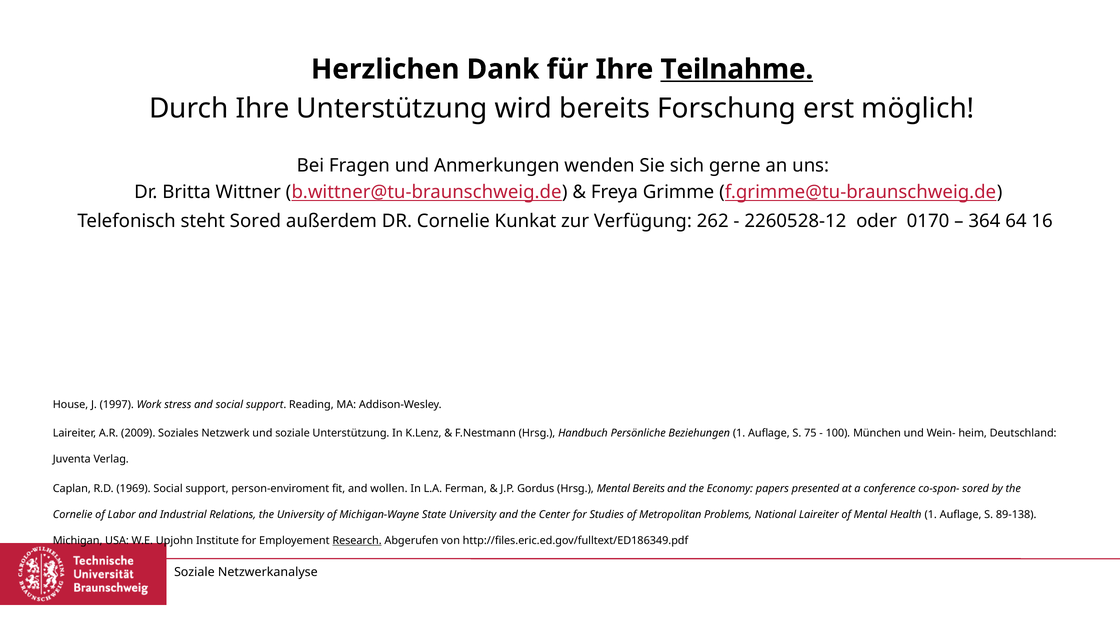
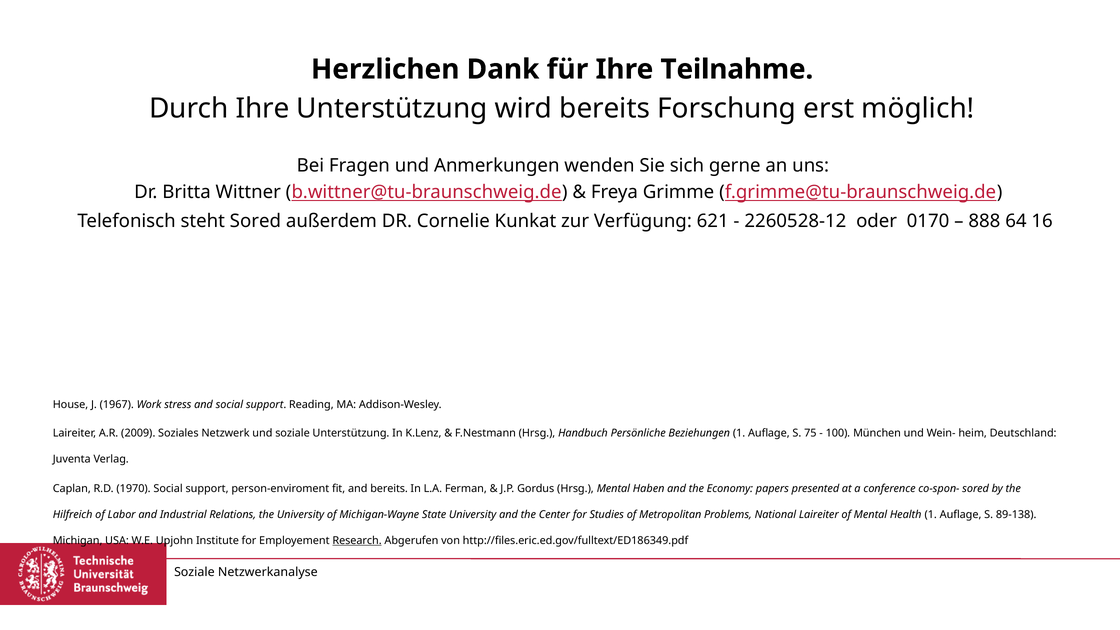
Teilnahme underline: present -> none
262: 262 -> 621
364: 364 -> 888
1997: 1997 -> 1967
1969: 1969 -> 1970
and wollen: wollen -> bereits
Mental Bereits: Bereits -> Haben
Cornelie at (73, 515): Cornelie -> Hilfreich
